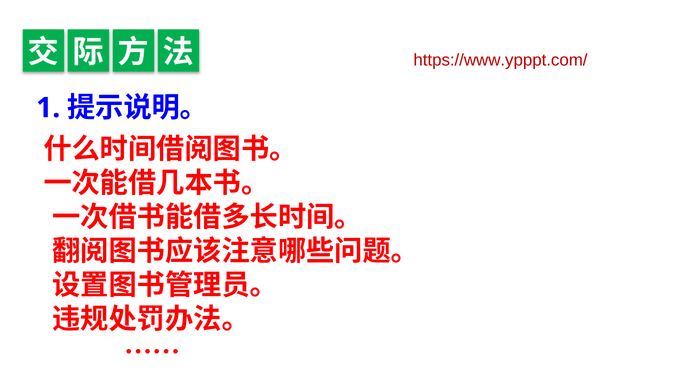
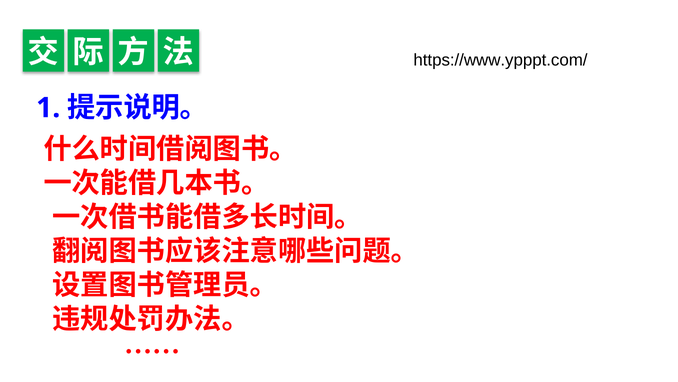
https://www.ypppt.com/ colour: red -> black
